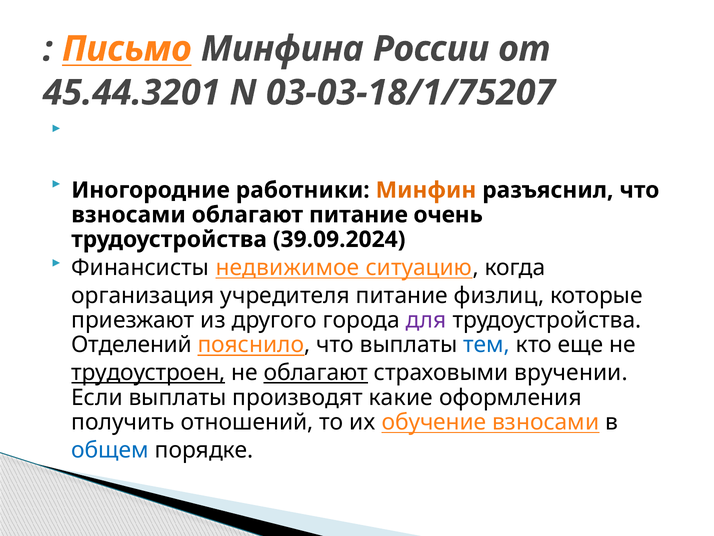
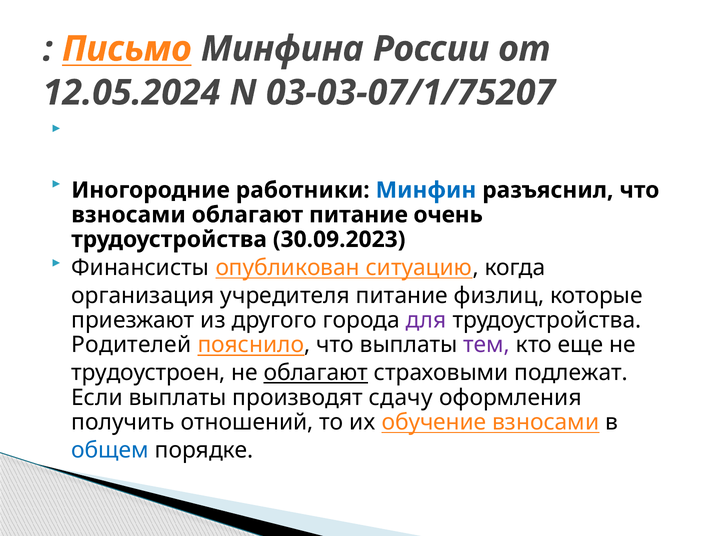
45.44.3201: 45.44.3201 -> 12.05.2024
03-03-18/1/75207: 03-03-18/1/75207 -> 03-03-07/1/75207
Минфин colour: orange -> blue
39.09.2024: 39.09.2024 -> 30.09.2023
недвижимое: недвижимое -> опубликован
Отделений: Отделений -> Родителей
тем colour: blue -> purple
трудоустроен underline: present -> none
вручении: вручении -> подлежат
какие: какие -> сдачу
